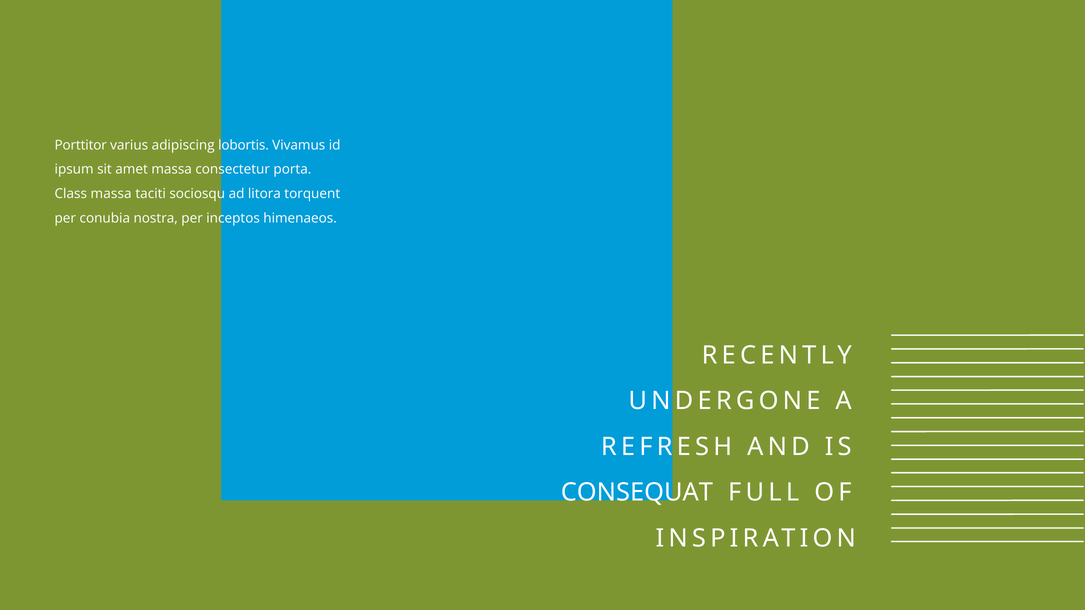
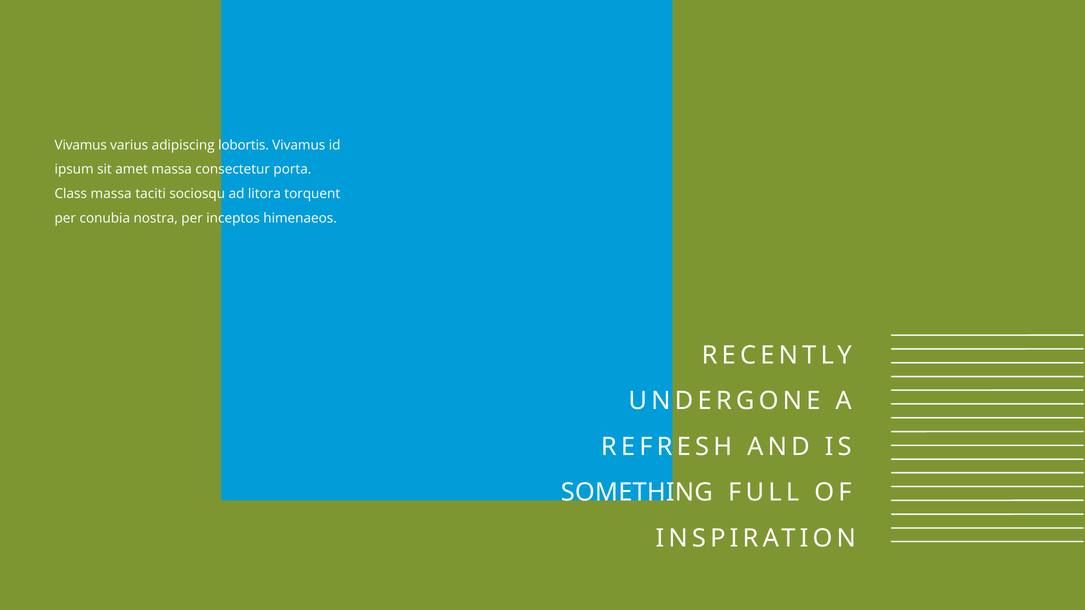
Porttitor at (81, 145): Porttitor -> Vivamus
CONSEQUAT: CONSEQUAT -> SOMETHING
